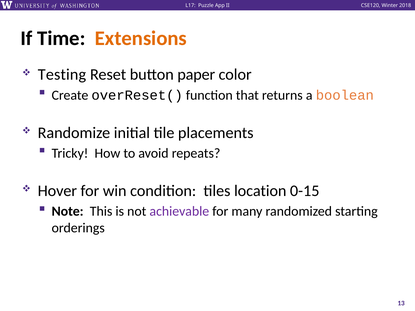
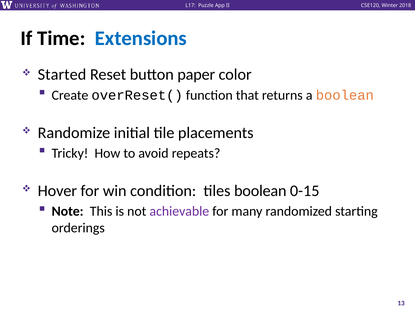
Extensions colour: orange -> blue
Testing: Testing -> Started
tiles location: location -> boolean
